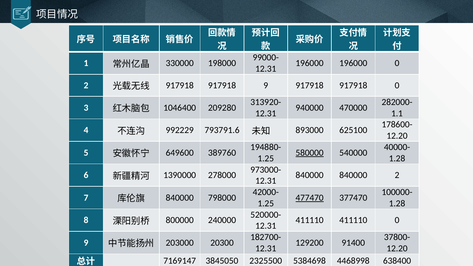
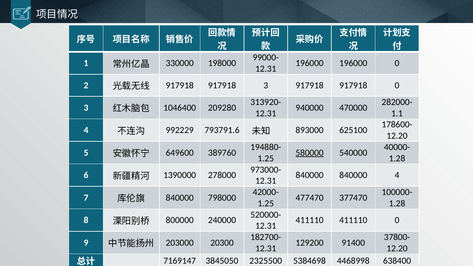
917918 9: 9 -> 3
840000 2: 2 -> 4
477470 underline: present -> none
